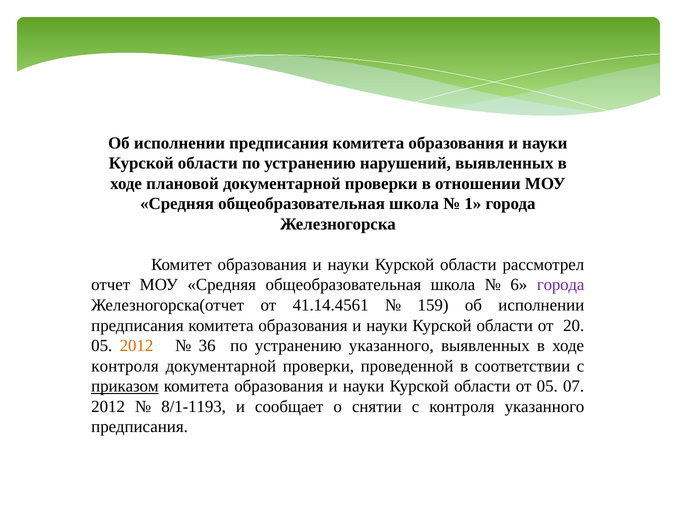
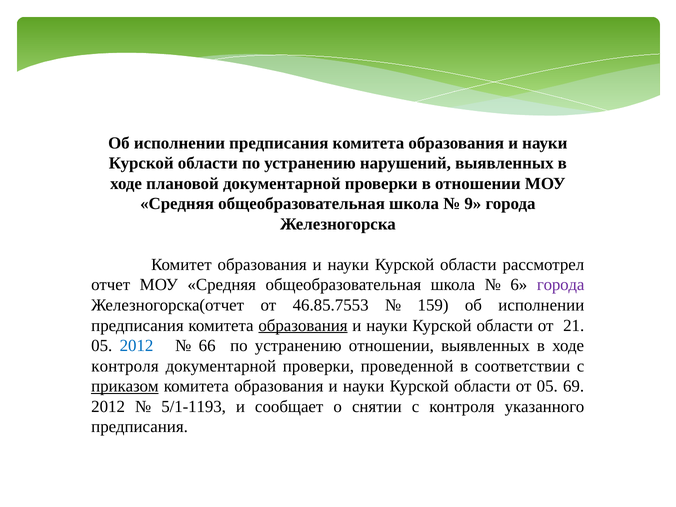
1: 1 -> 9
41.14.4561: 41.14.4561 -> 46.85.7553
образования at (303, 325) underline: none -> present
20: 20 -> 21
2012 at (137, 346) colour: orange -> blue
36: 36 -> 66
устранению указанного: указанного -> отношении
07: 07 -> 69
8/1-1193: 8/1-1193 -> 5/1-1193
